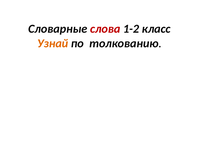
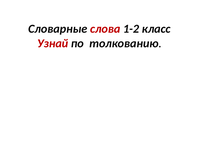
Узнай colour: orange -> red
